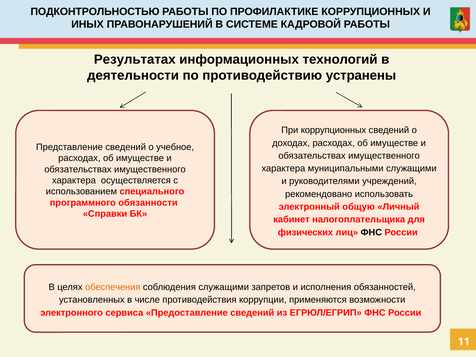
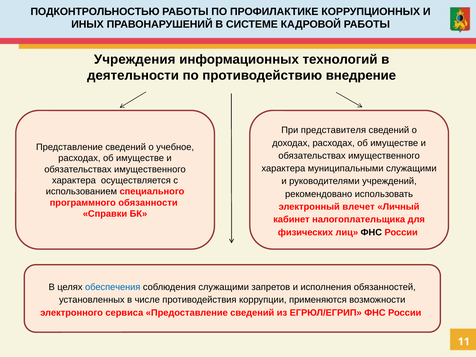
Результатах: Результатах -> Учреждения
устранены: устранены -> внедрение
При коррупционных: коррупционных -> представителя
общую: общую -> влечет
обеспечения colour: orange -> blue
